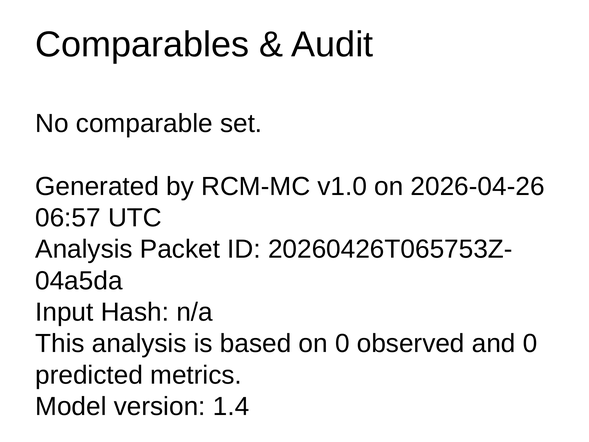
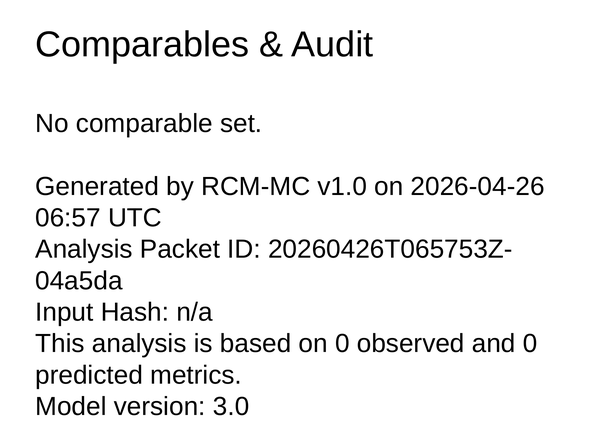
1.4: 1.4 -> 3.0
